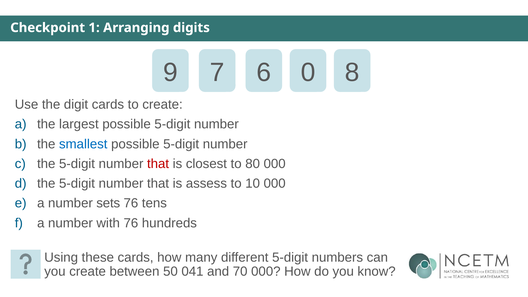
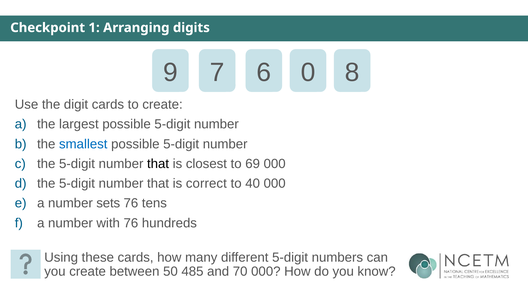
that at (158, 164) colour: red -> black
80: 80 -> 69
assess: assess -> correct
10: 10 -> 40
041: 041 -> 485
